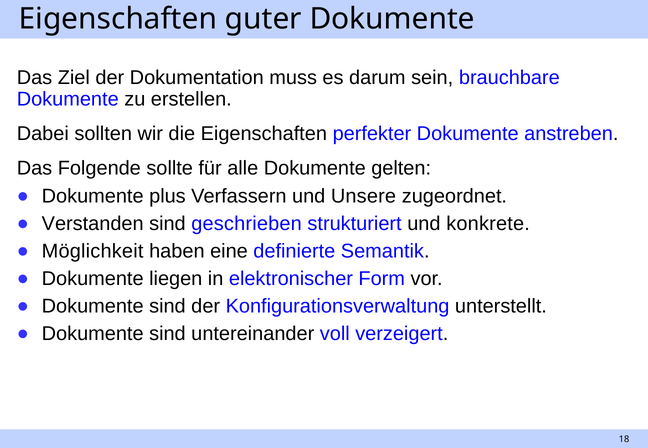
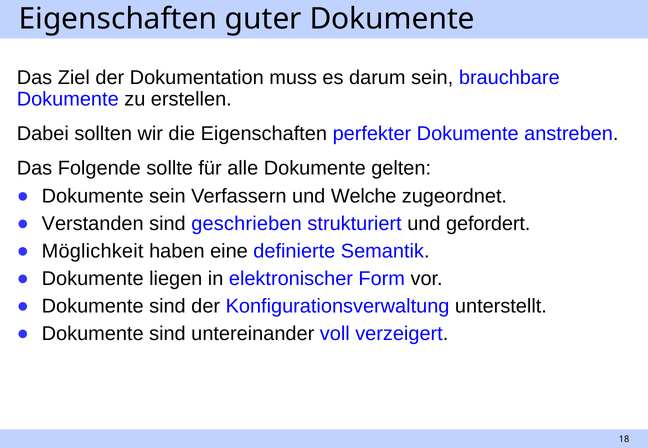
Dokumente plus: plus -> sein
Unsere: Unsere -> Welche
konkrete: konkrete -> gefordert
